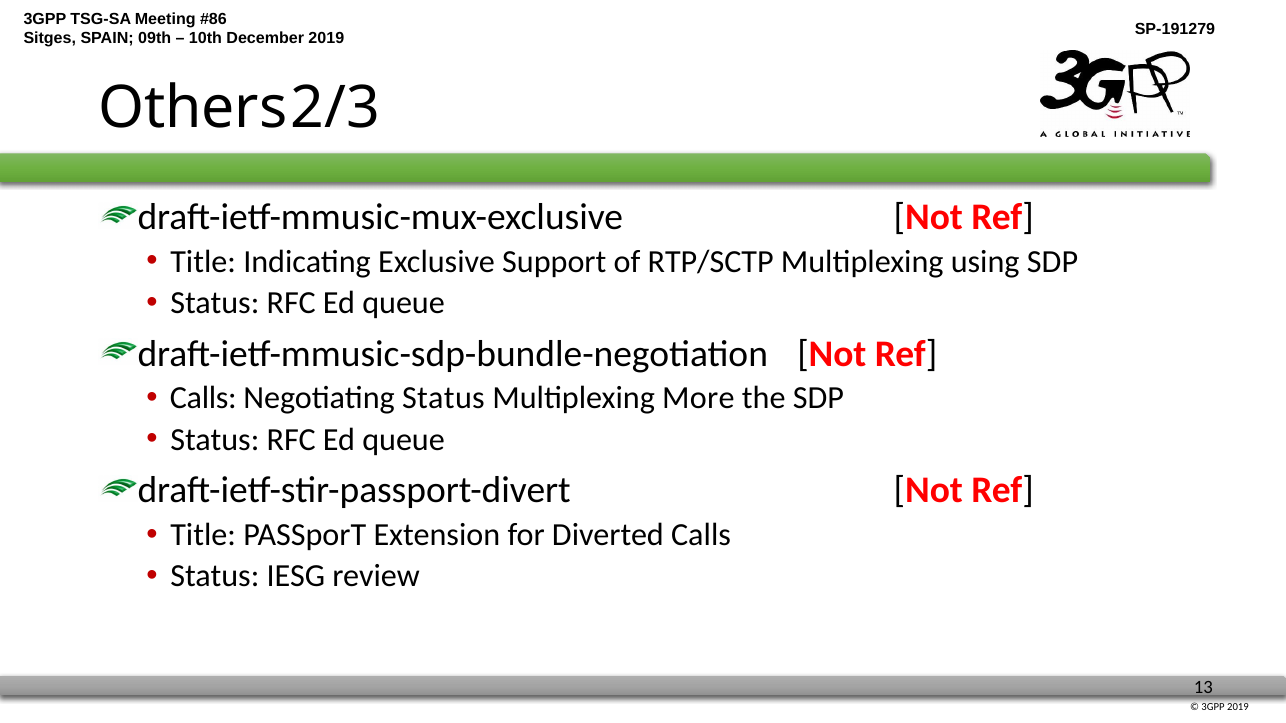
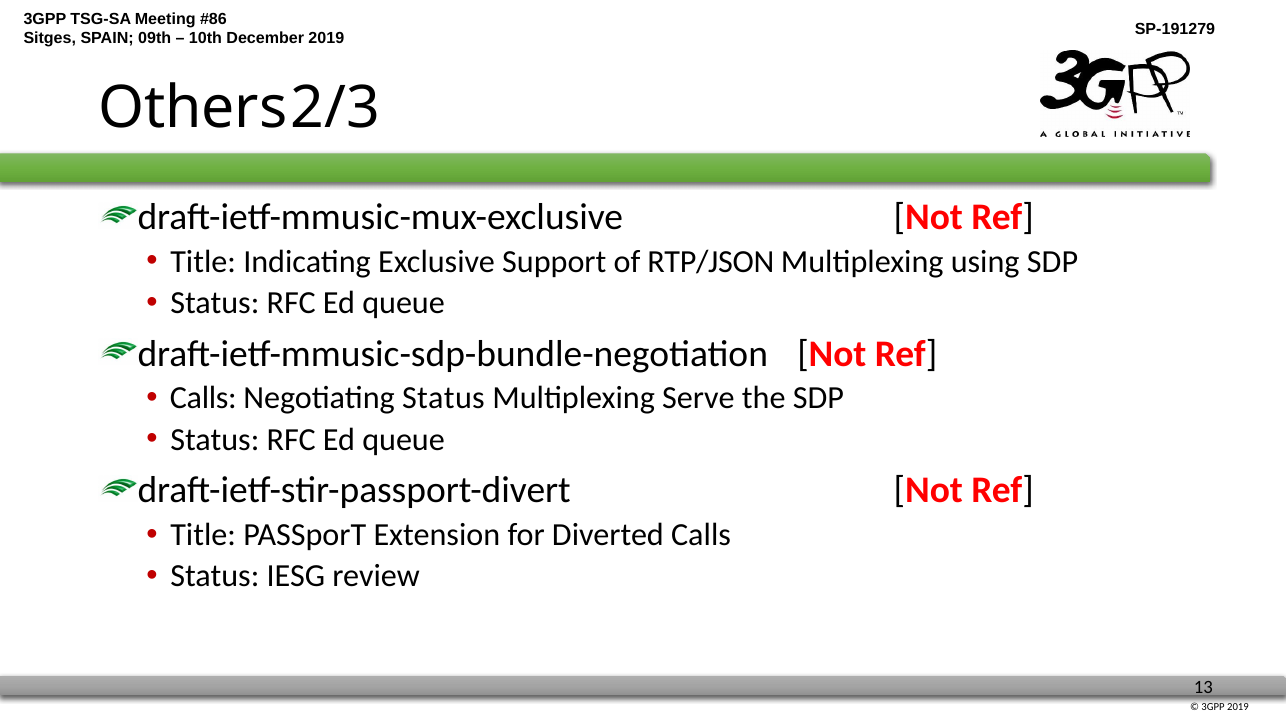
RTP/SCTP: RTP/SCTP -> RTP/JSON
More: More -> Serve
